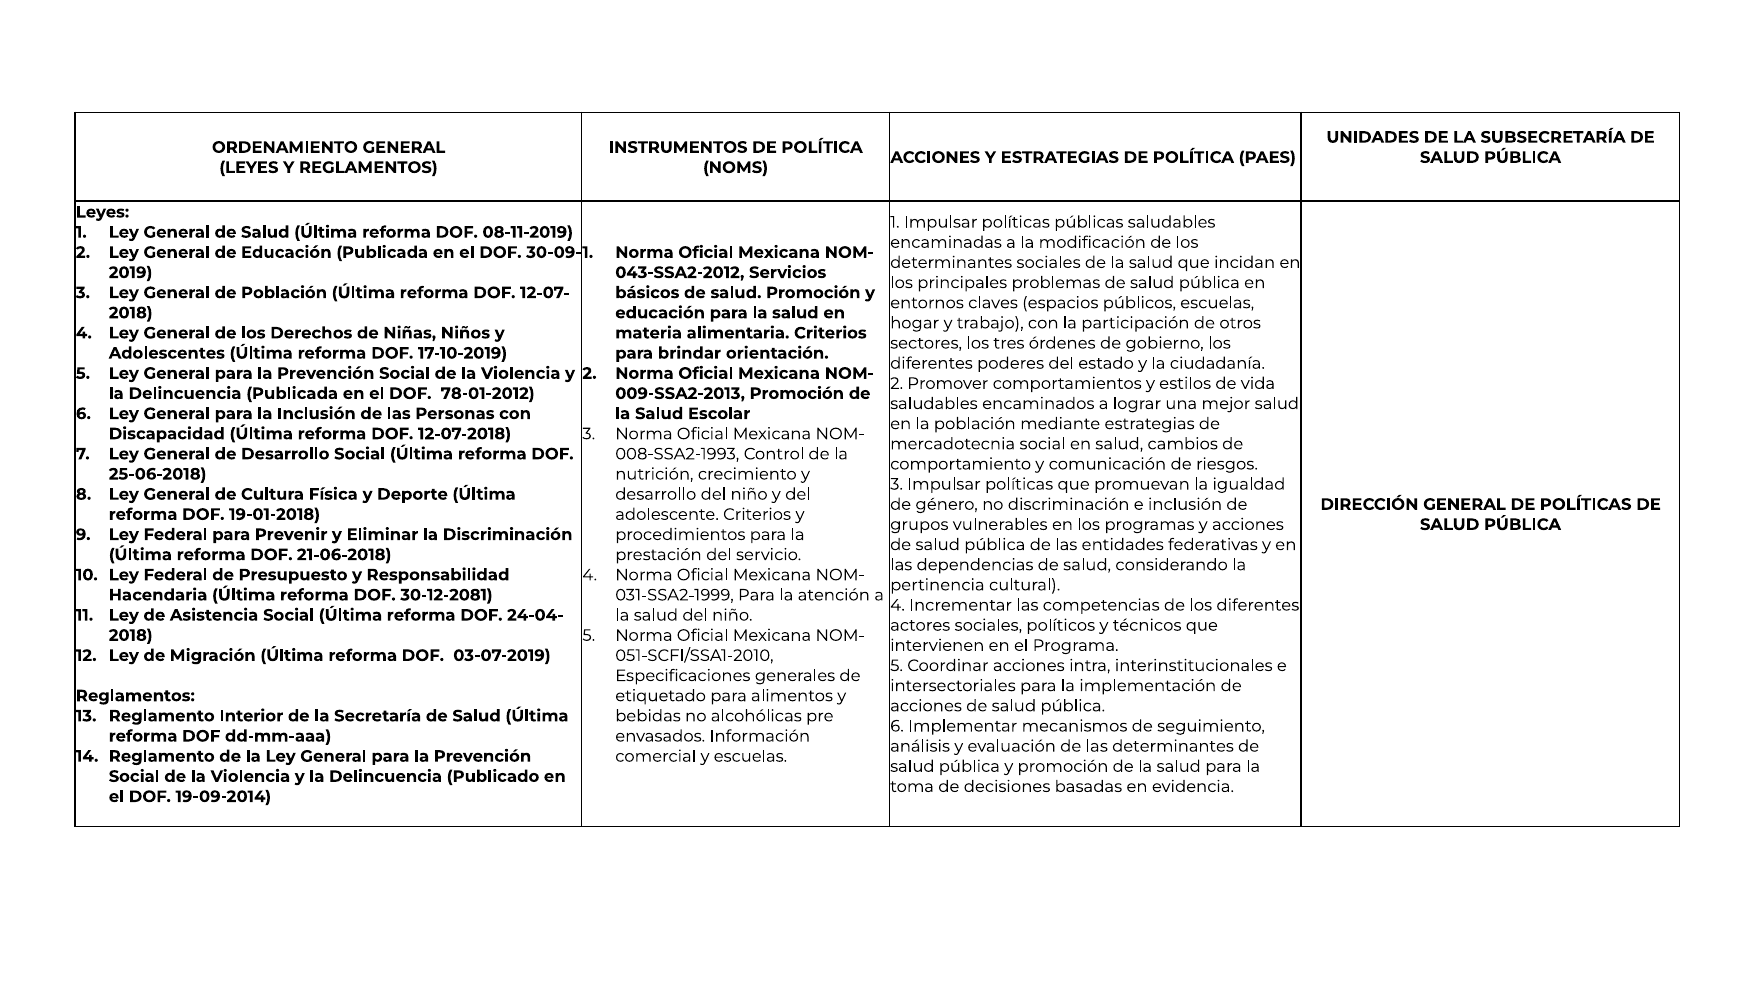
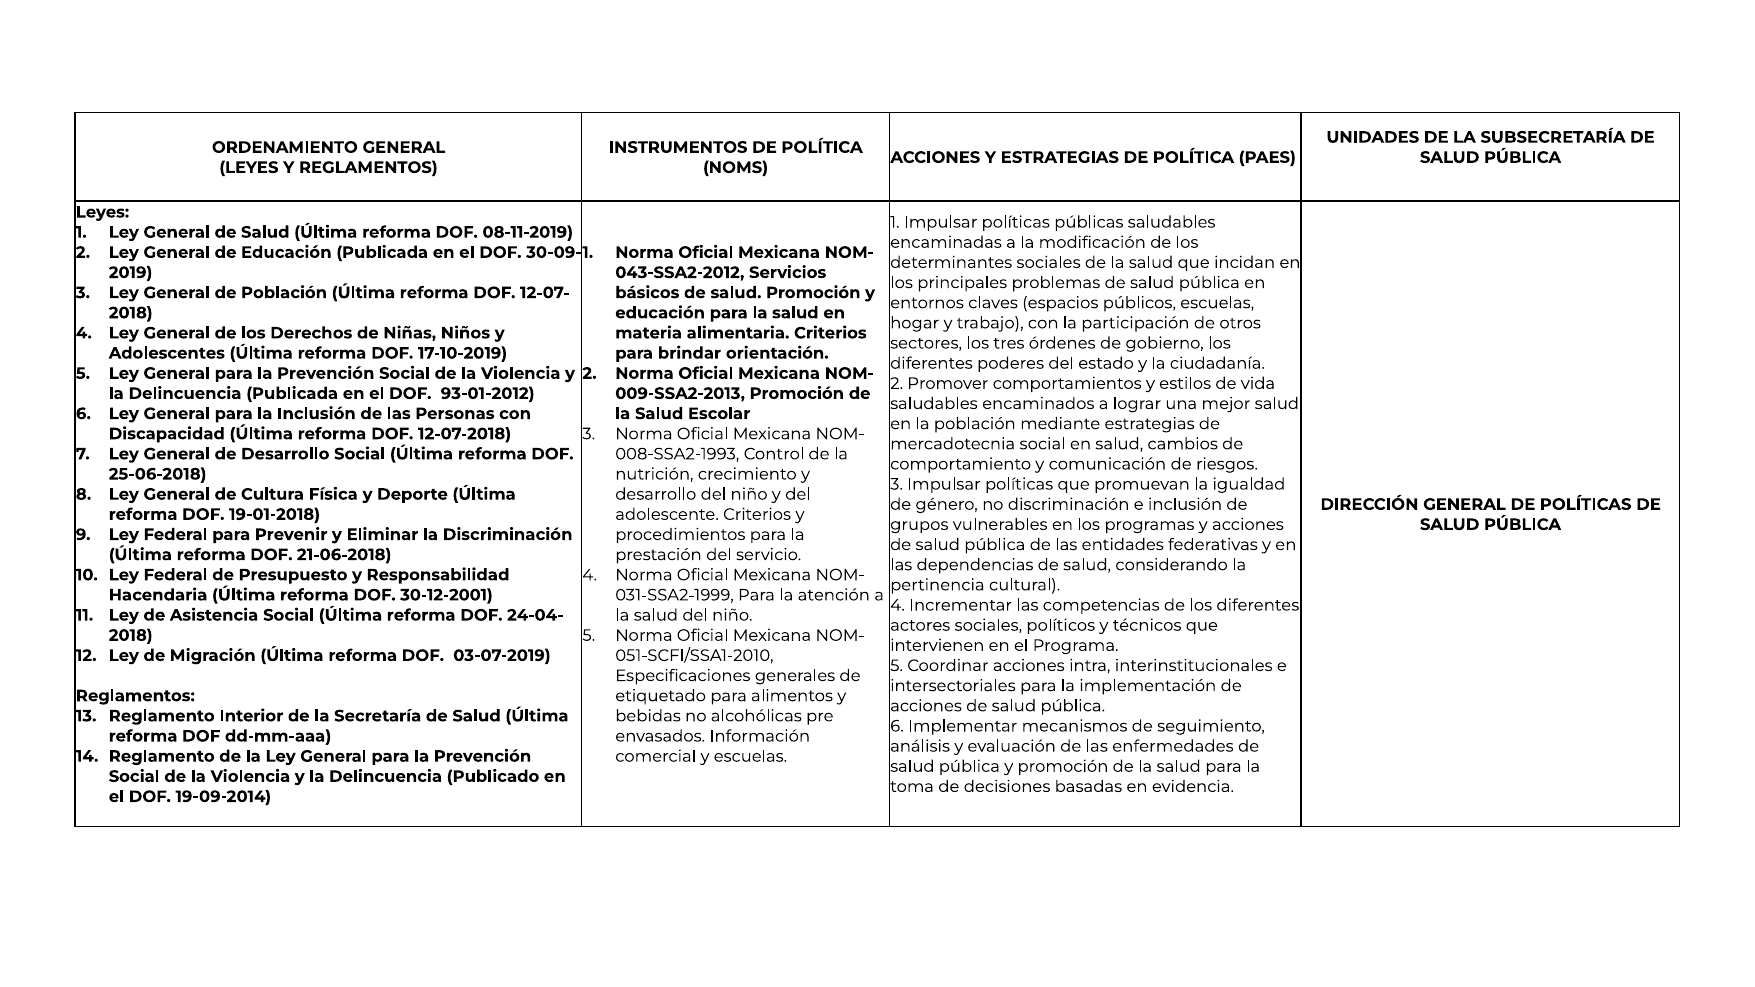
78-01-2012: 78-01-2012 -> 93-01-2012
30-12-2081: 30-12-2081 -> 30-12-2001
las determinantes: determinantes -> enfermedades
